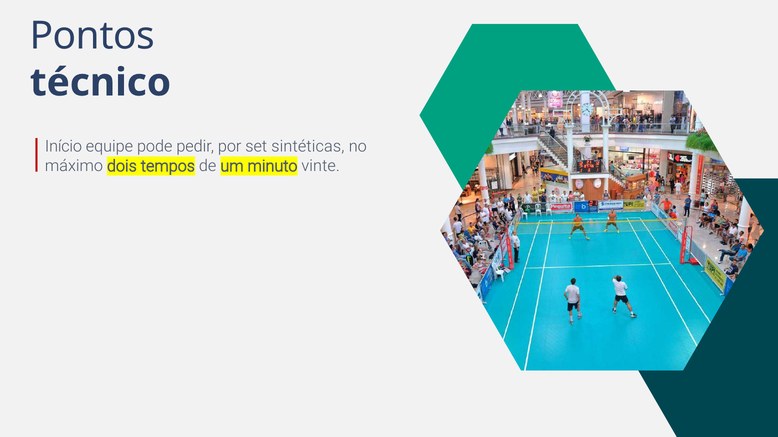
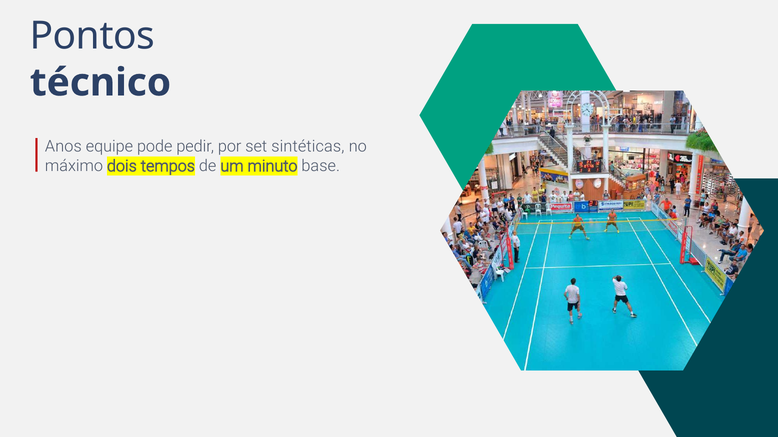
Início: Início -> Anos
vinte: vinte -> base
